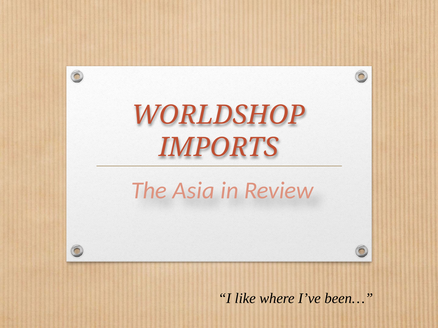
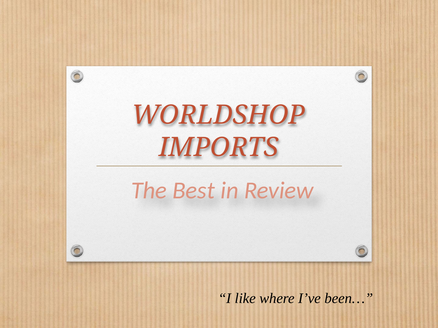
Asia: Asia -> Best
